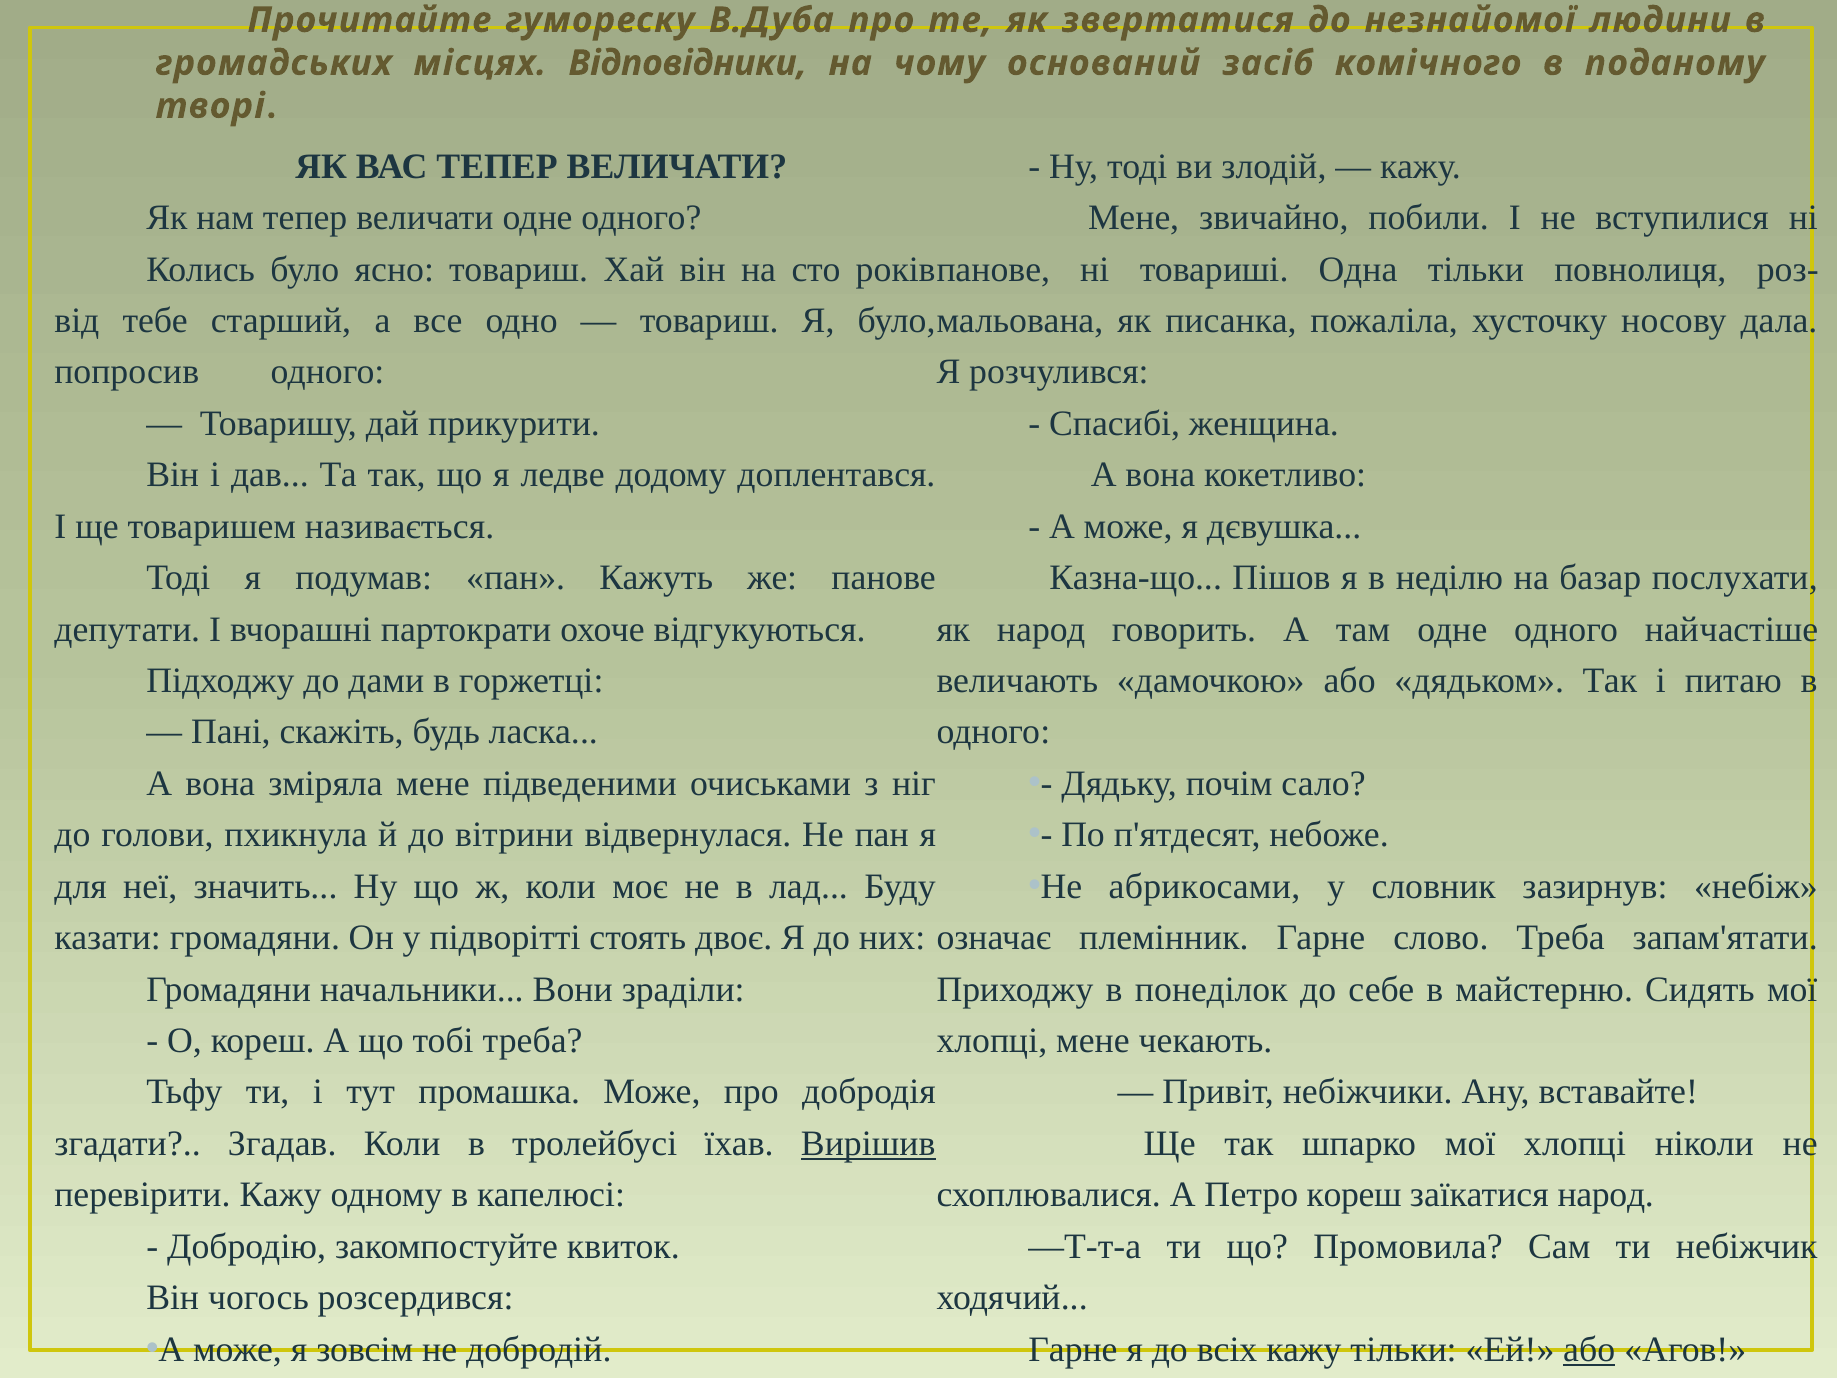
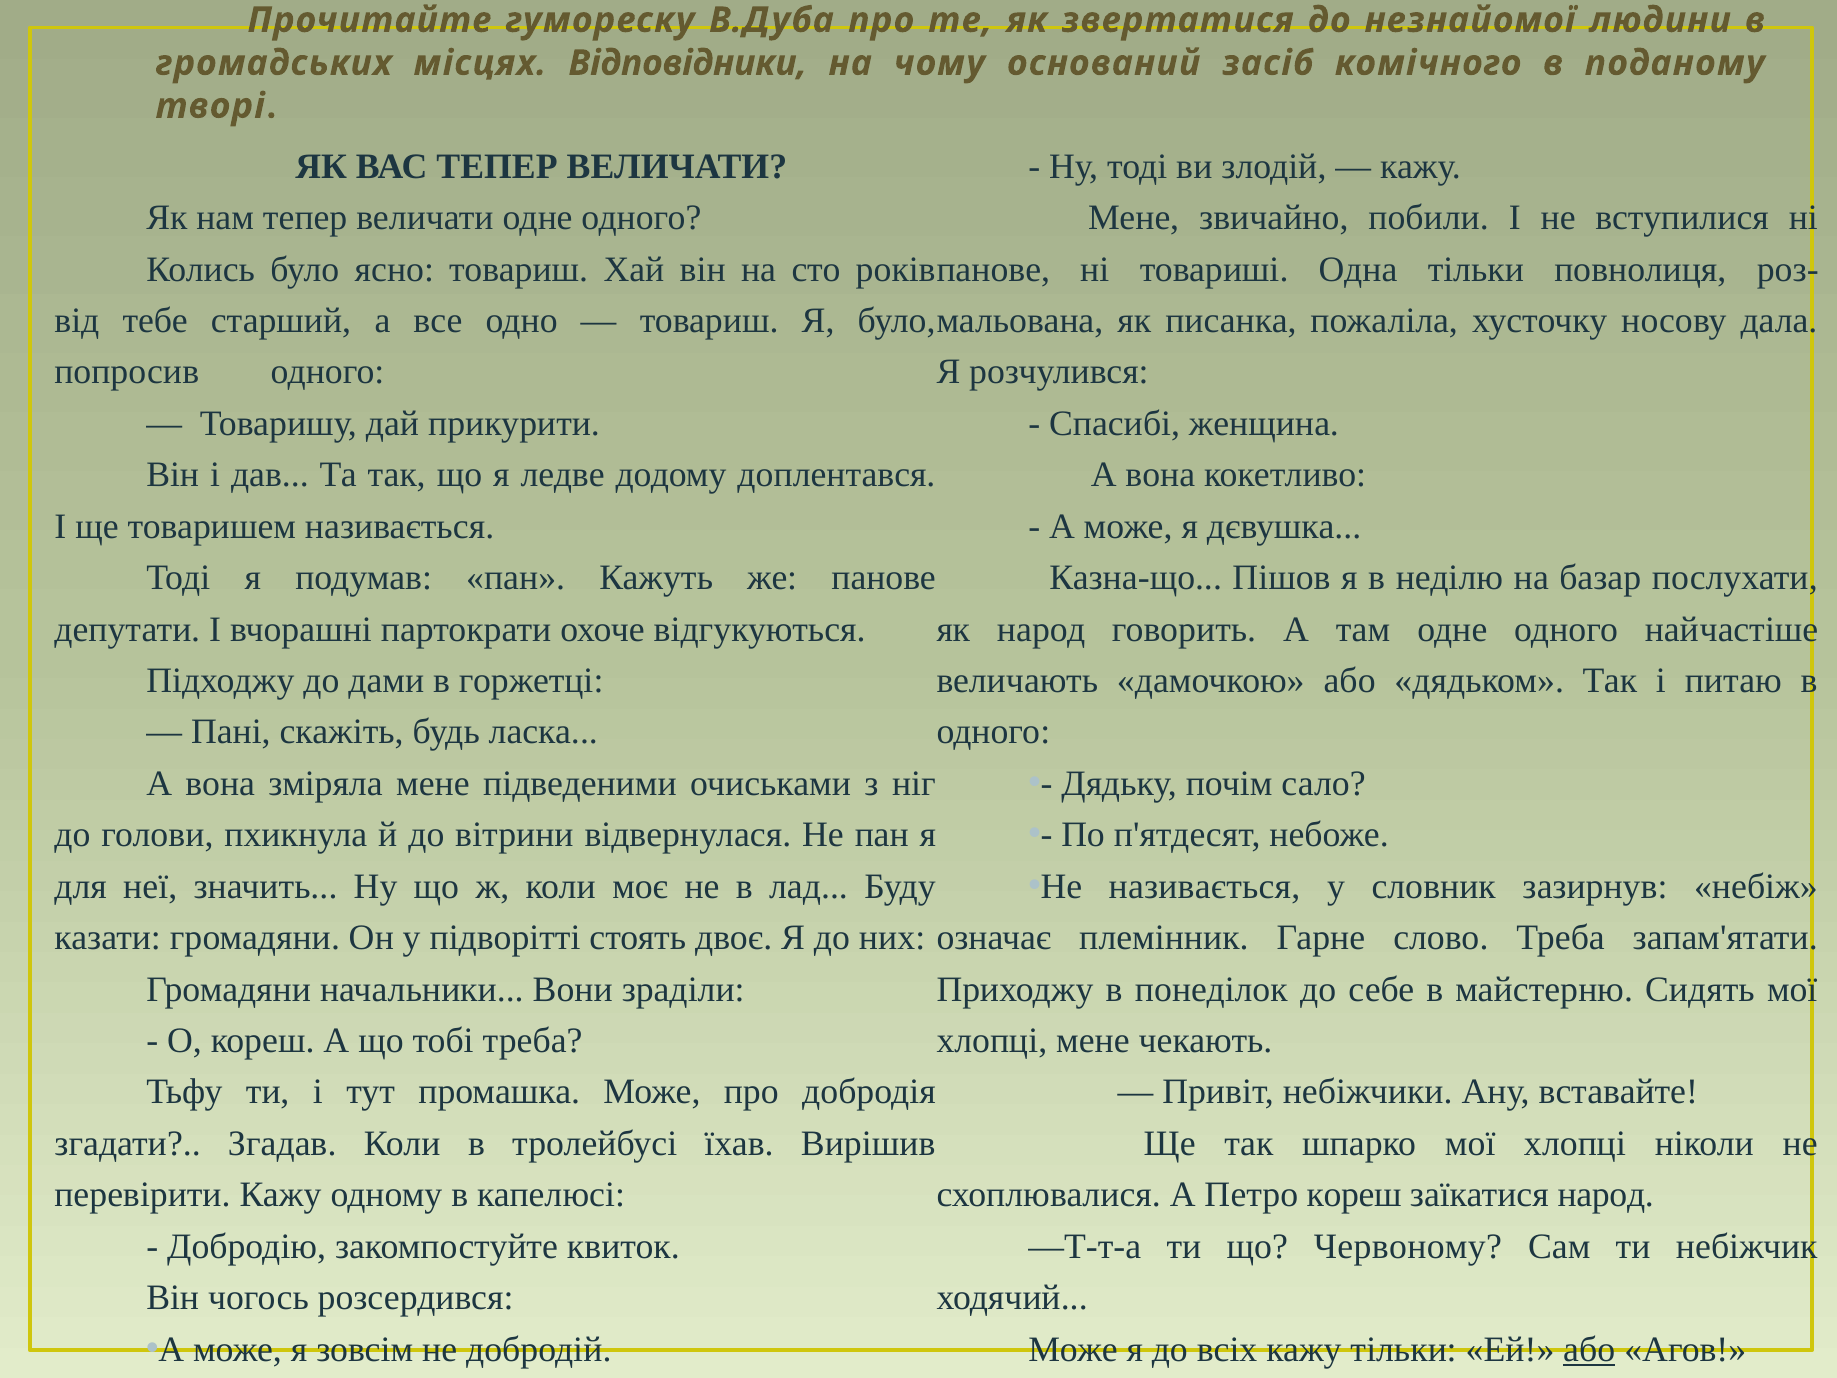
Не абрикосами: абрикосами -> називається
Вирішив underline: present -> none
Промовила: Промовила -> Червоному
Гарне at (1073, 1349): Гарне -> Може
